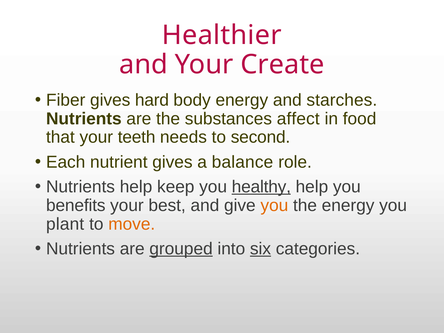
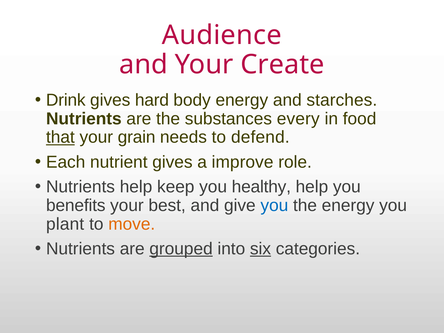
Healthier: Healthier -> Audience
Fiber: Fiber -> Drink
affect: affect -> every
that underline: none -> present
teeth: teeth -> grain
second: second -> defend
balance: balance -> improve
healthy underline: present -> none
you at (274, 205) colour: orange -> blue
